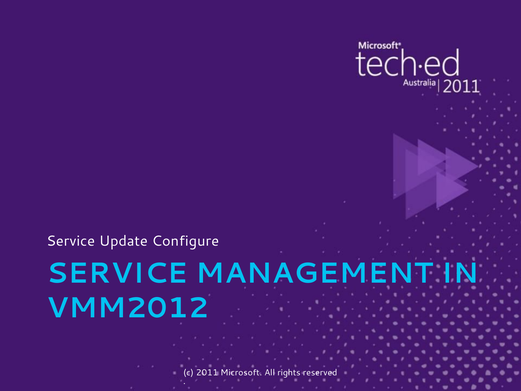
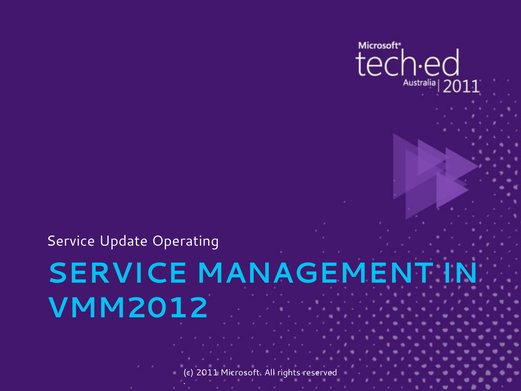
Configure: Configure -> Operating
